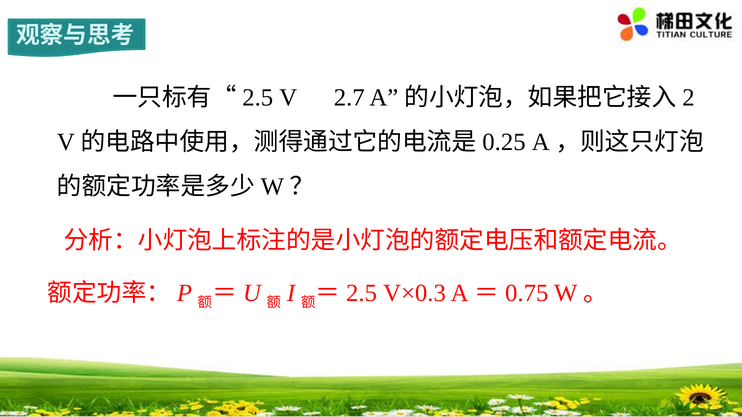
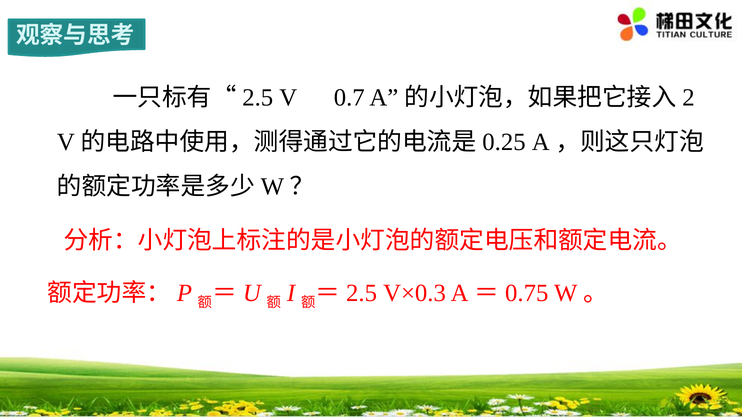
2.7: 2.7 -> 0.7
